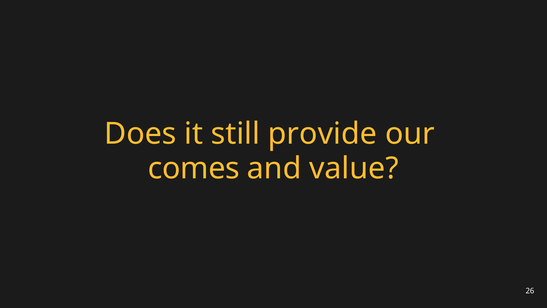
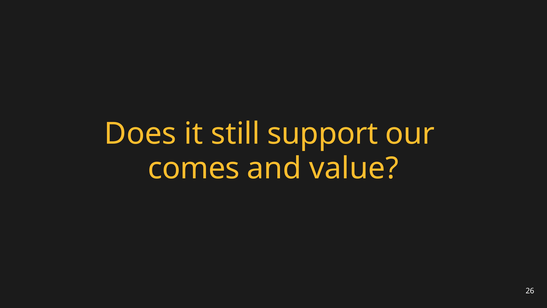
provide: provide -> support
